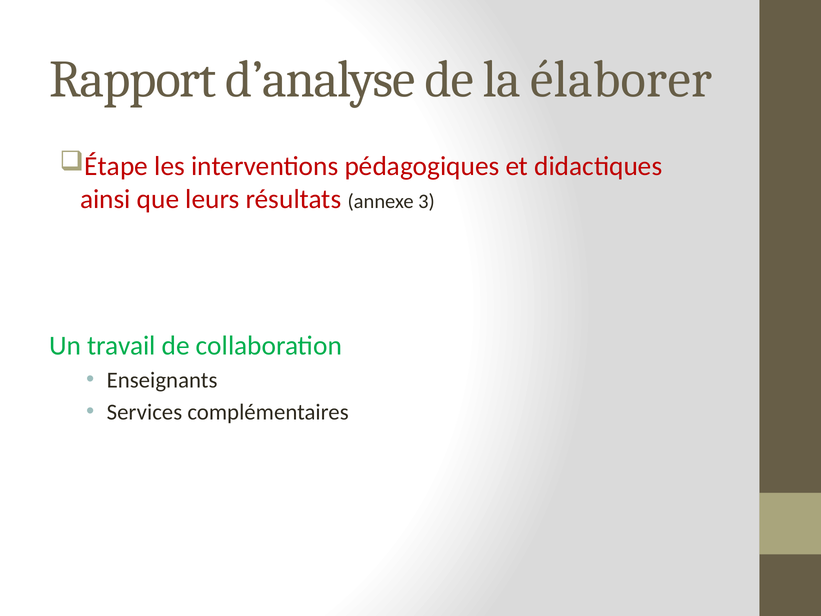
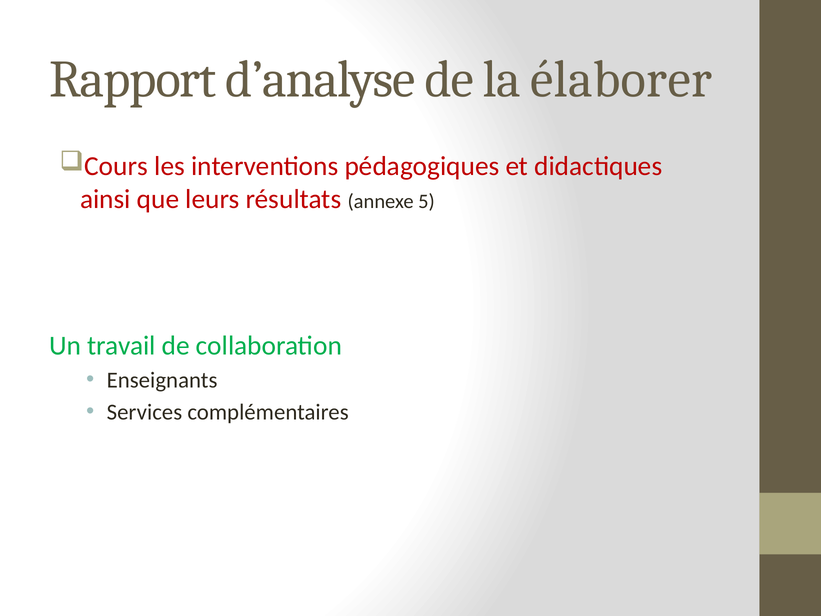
Étape: Étape -> Cours
3: 3 -> 5
